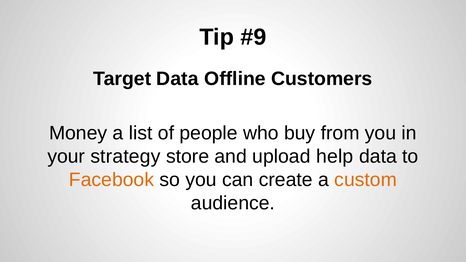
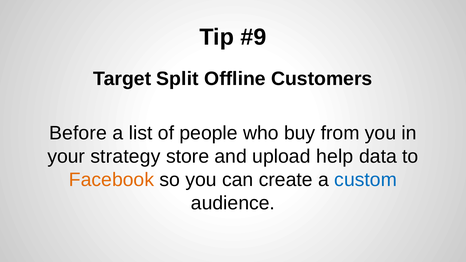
Target Data: Data -> Split
Money: Money -> Before
custom colour: orange -> blue
